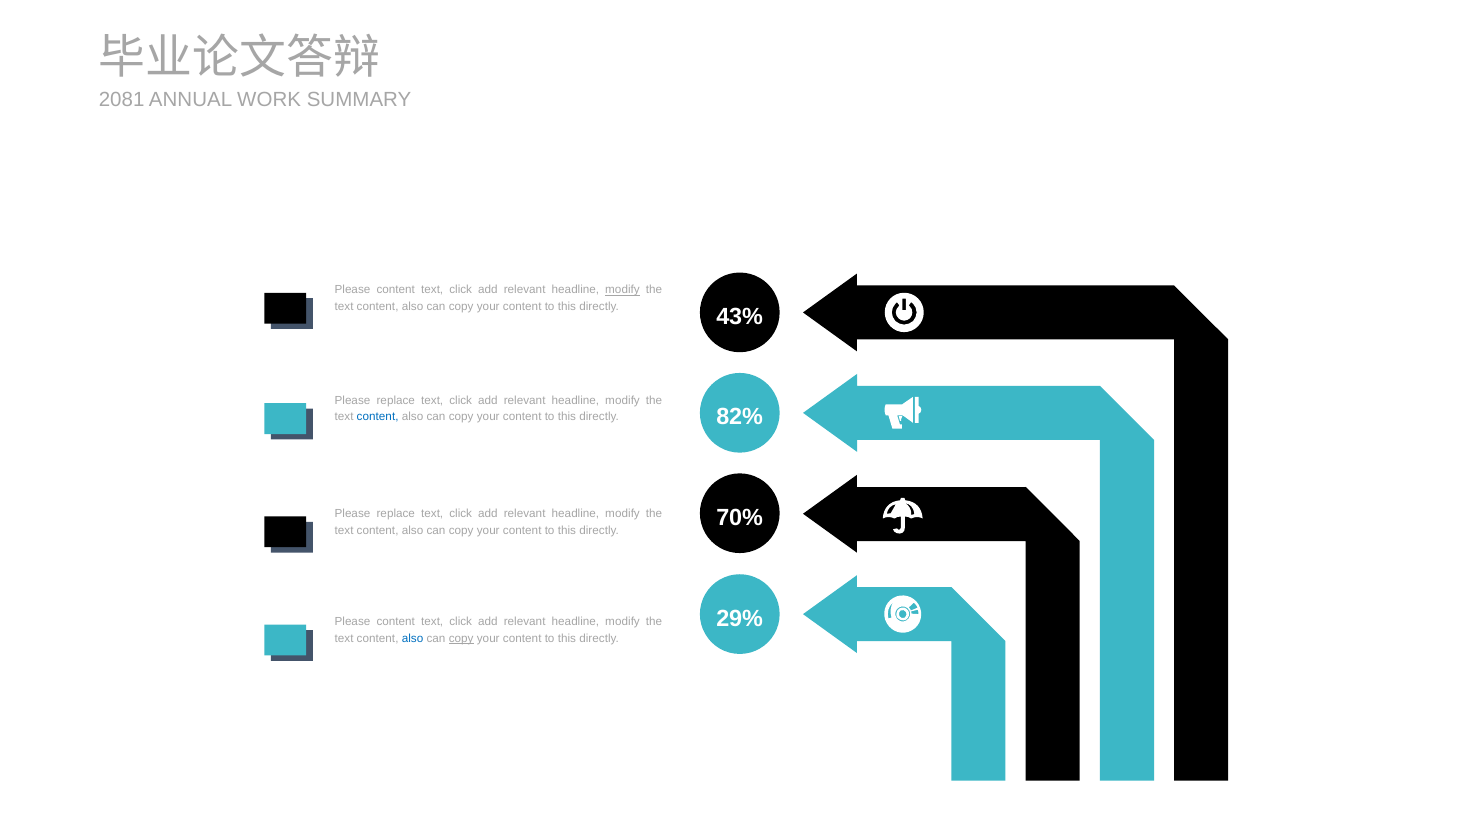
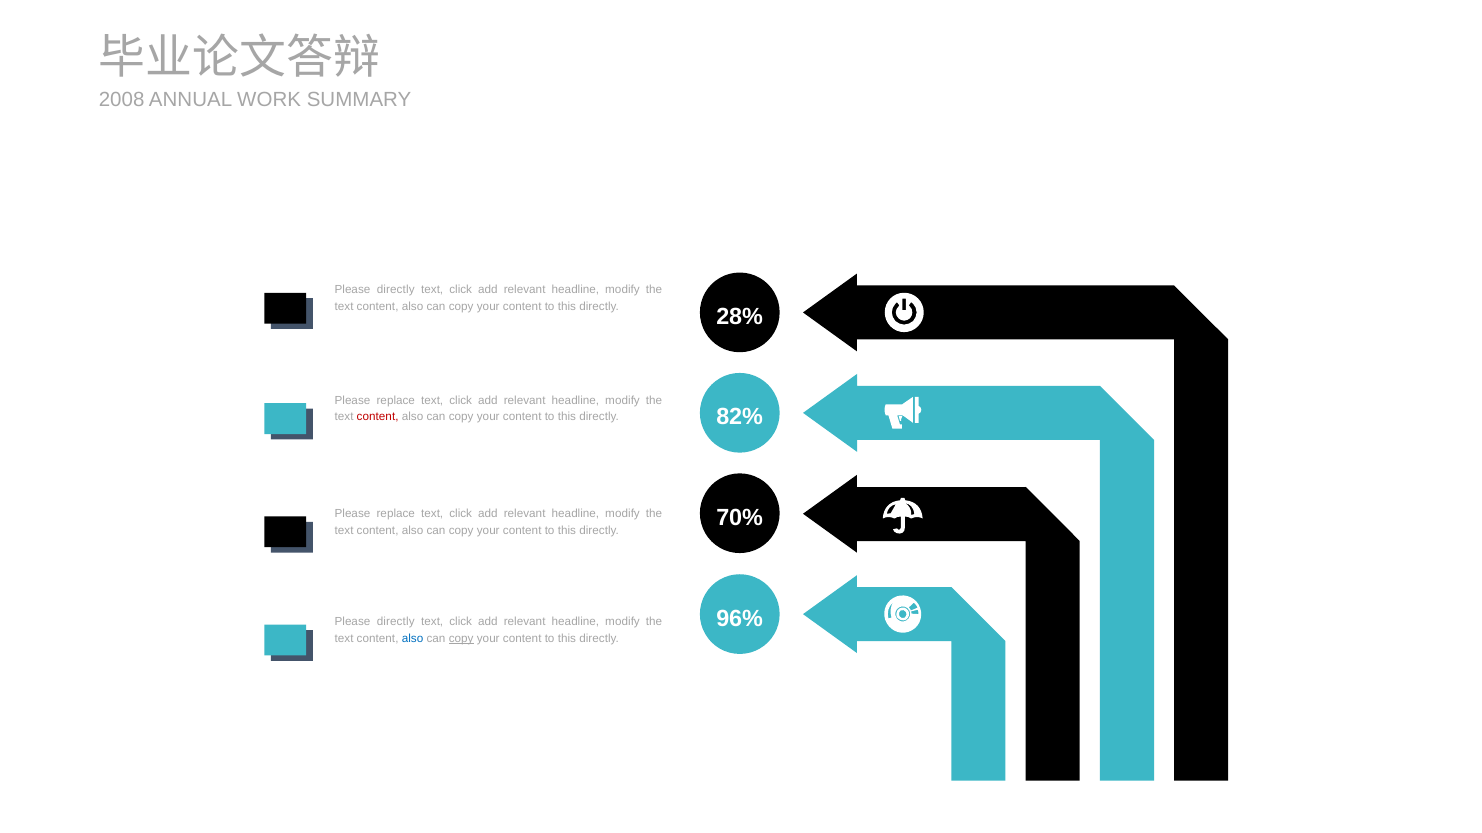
2081: 2081 -> 2008
content at (396, 290): content -> directly
modify at (623, 290) underline: present -> none
43%: 43% -> 28%
content at (378, 417) colour: blue -> red
29%: 29% -> 96%
content at (396, 622): content -> directly
